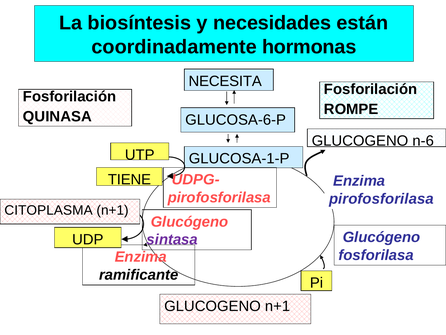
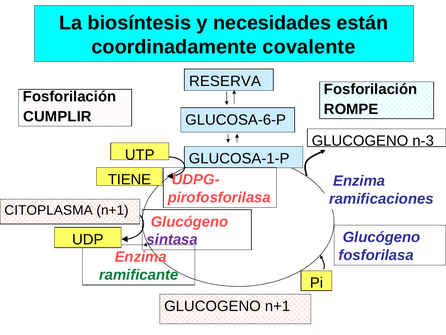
hormonas: hormonas -> covalente
NECESITA: NECESITA -> RESERVA
QUINASA: QUINASA -> CUMPLIR
n-6: n-6 -> n-3
pirofosforilasa at (381, 199): pirofosforilasa -> ramificaciones
ramificante colour: black -> green
